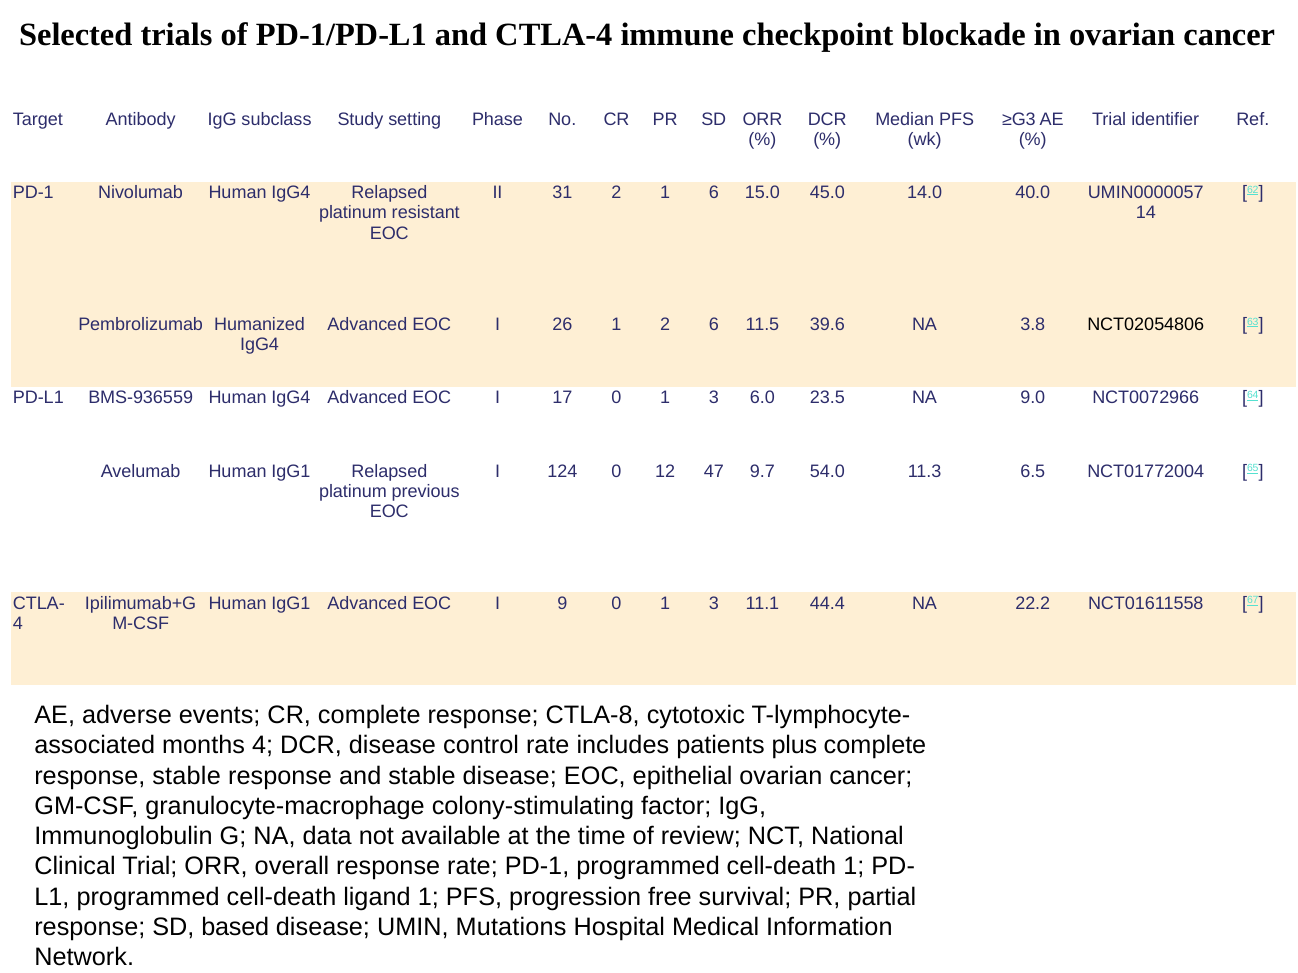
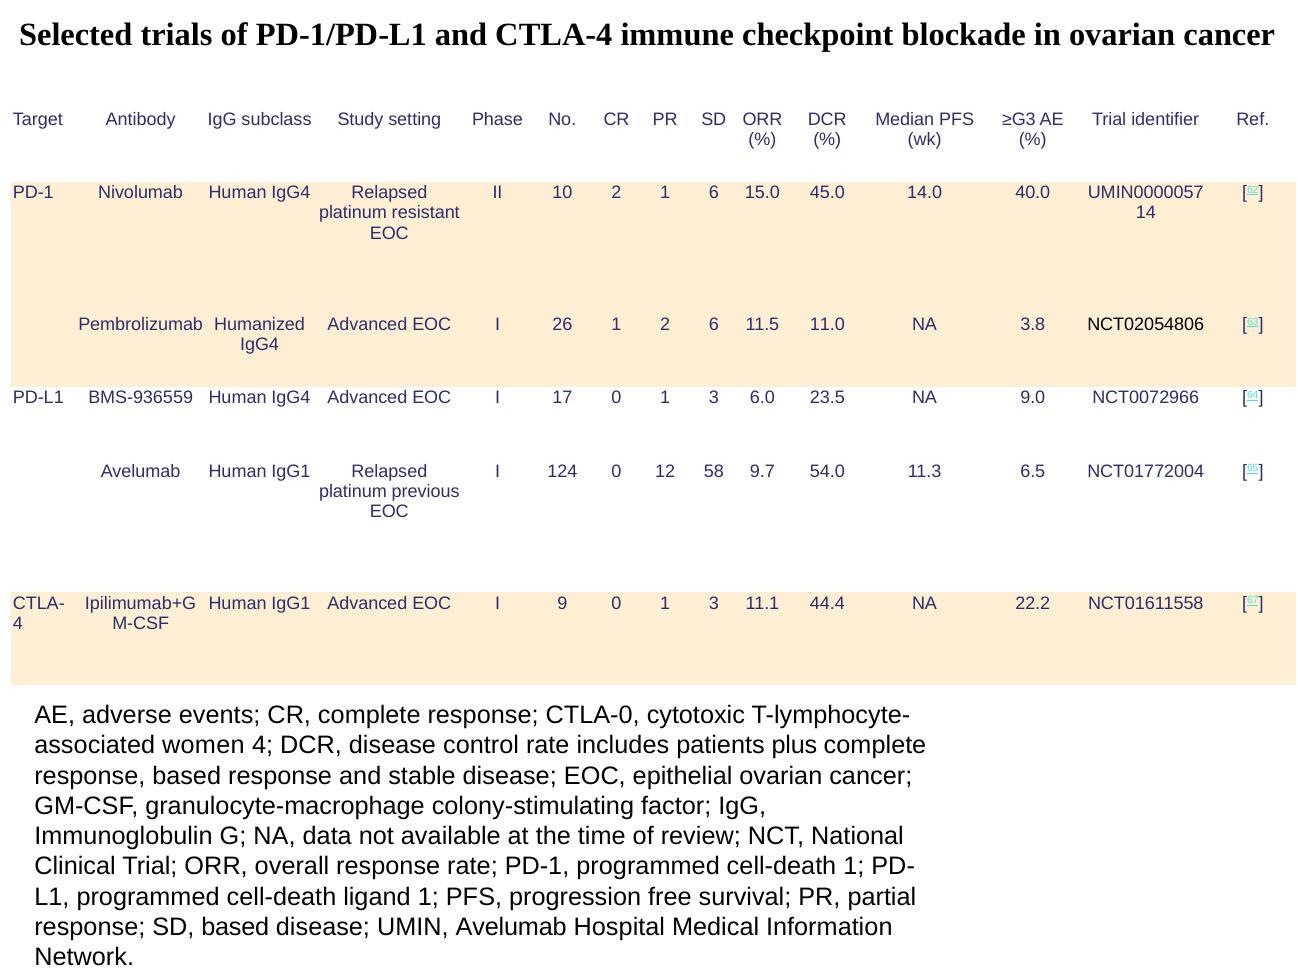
31: 31 -> 10
39.6: 39.6 -> 11.0
47: 47 -> 58
CTLA-8: CTLA-8 -> CTLA-0
months: months -> women
response stable: stable -> based
UMIN Mutations: Mutations -> Avelumab
